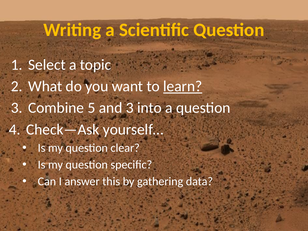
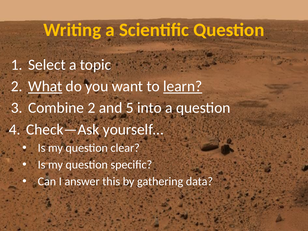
What underline: none -> present
Combine 5: 5 -> 2
and 3: 3 -> 5
